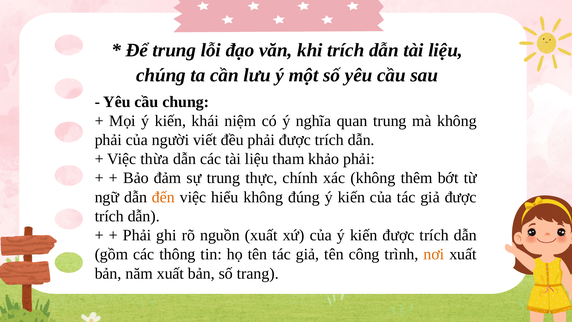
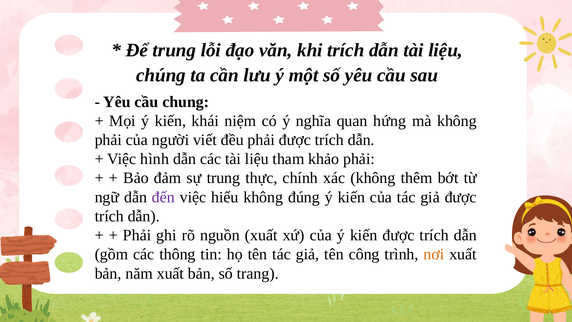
quan trung: trung -> hứng
thừa: thừa -> hình
đến colour: orange -> purple
